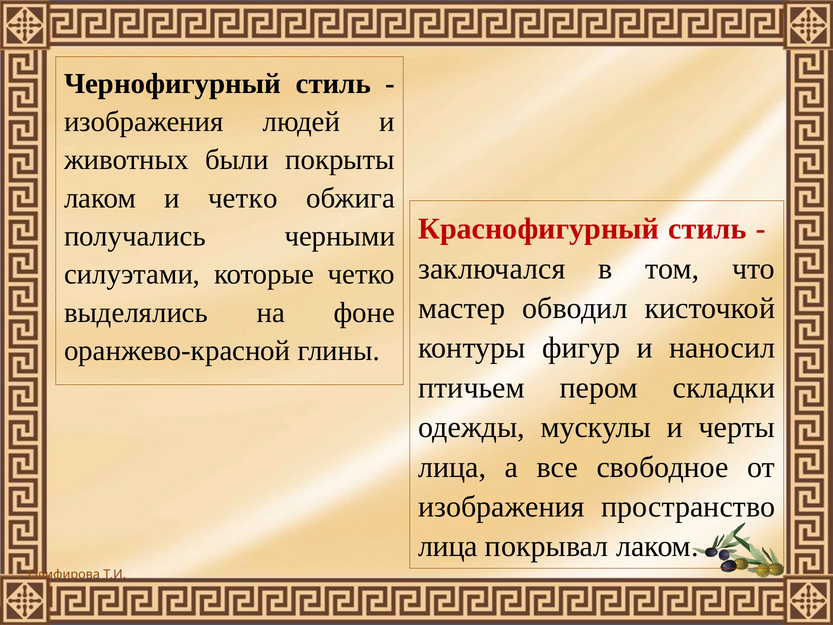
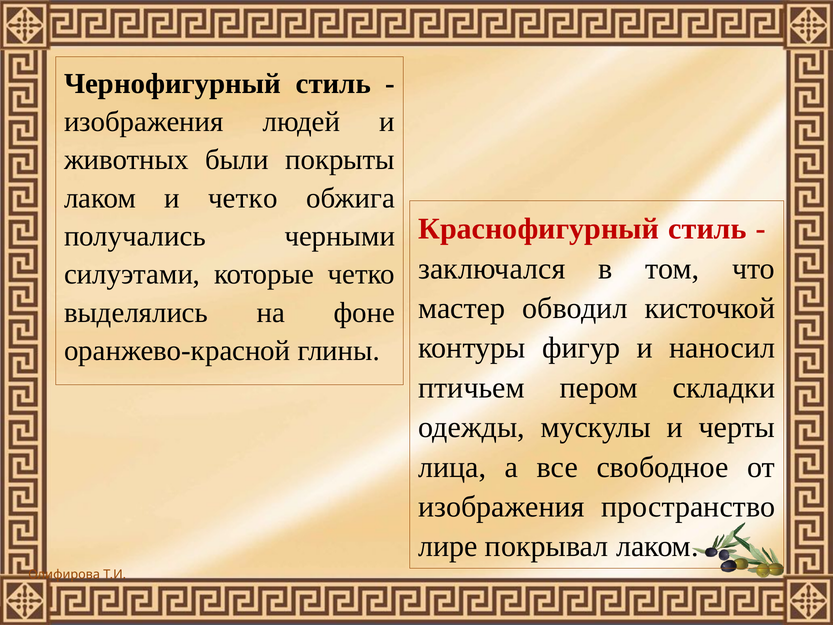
лица at (448, 546): лица -> лире
